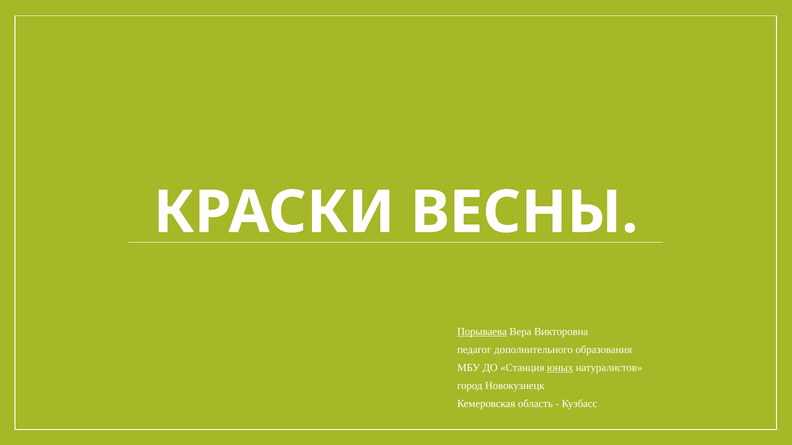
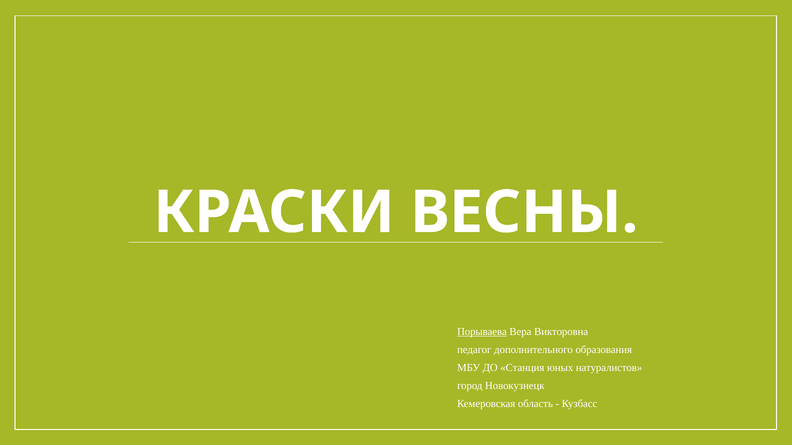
юных underline: present -> none
